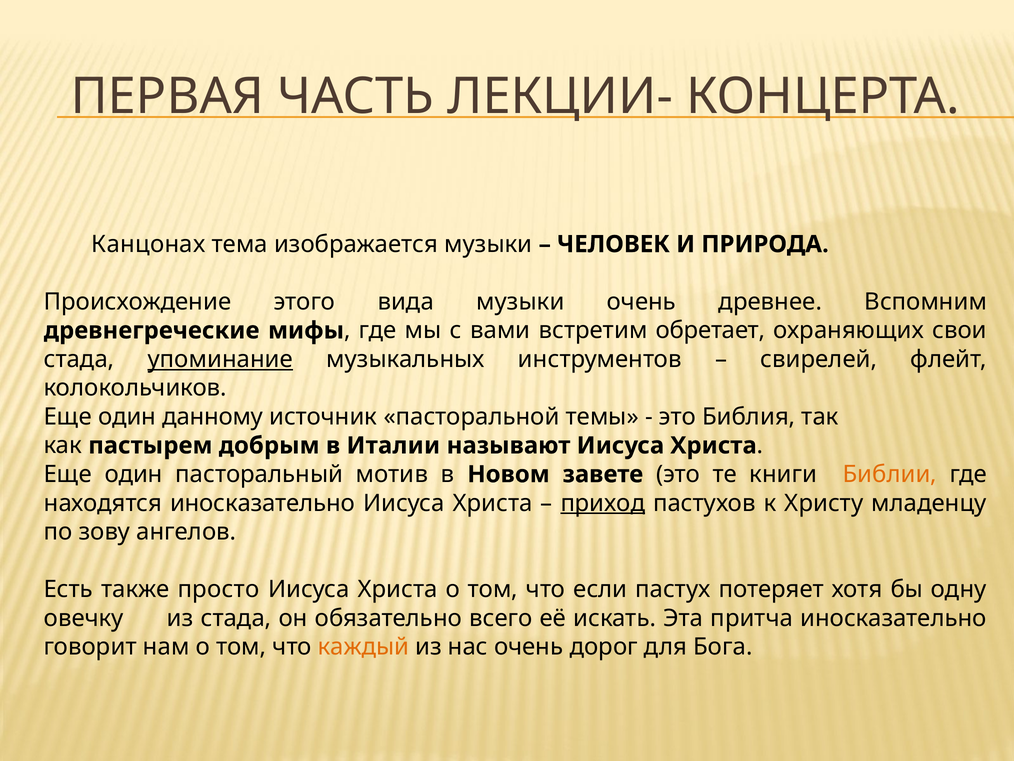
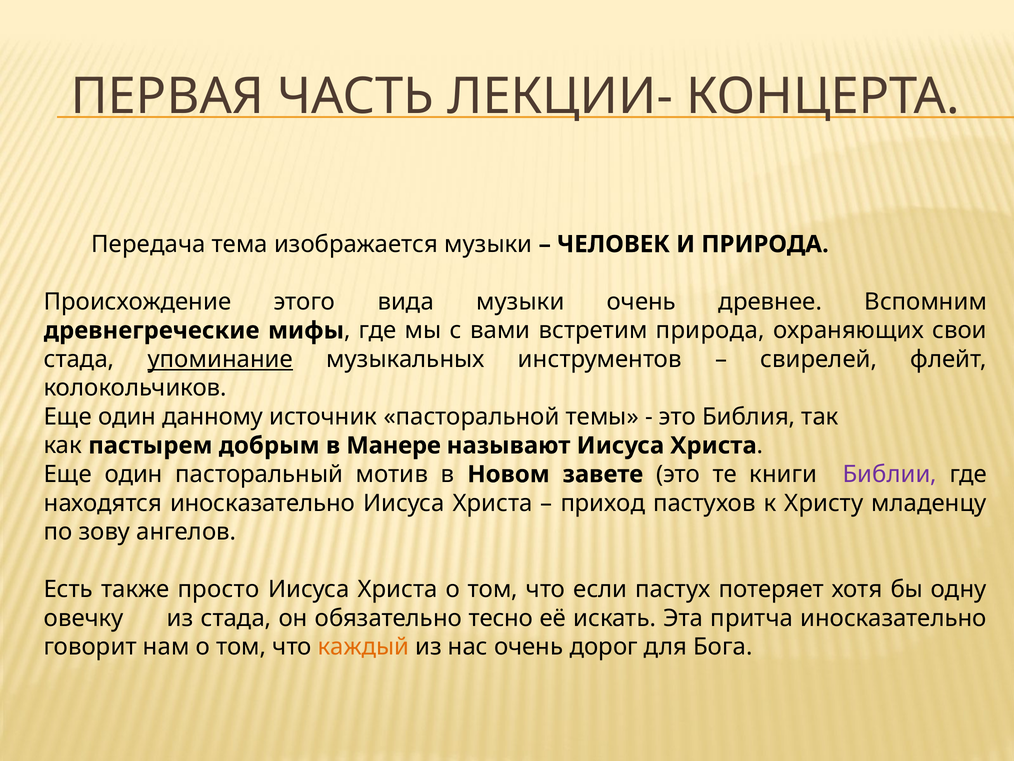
Канцонах: Канцонах -> Передача
встретим обретает: обретает -> природа
Италии: Италии -> Манере
Библии colour: orange -> purple
приход underline: present -> none
всего: всего -> тесно
